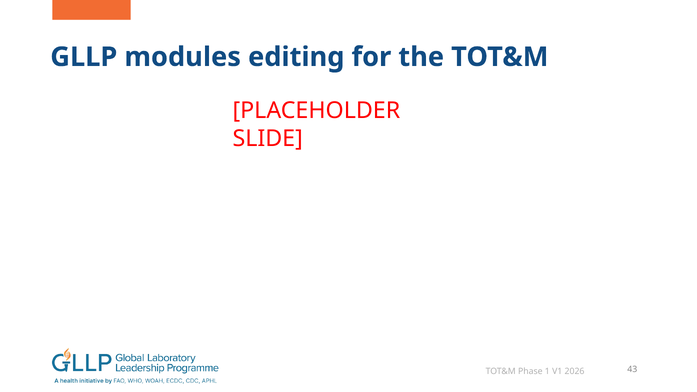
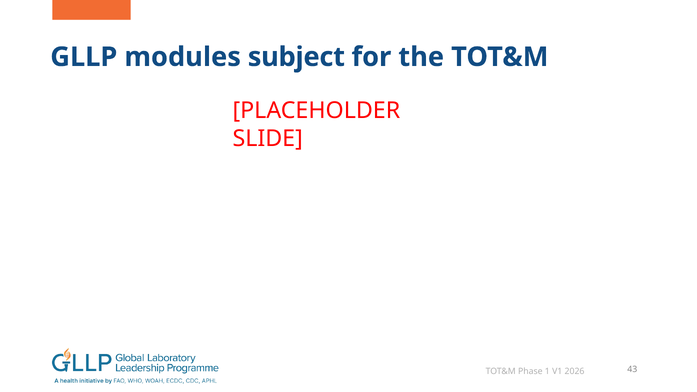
editing: editing -> subject
